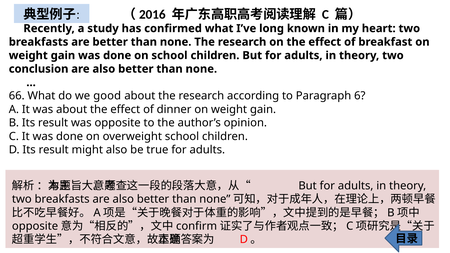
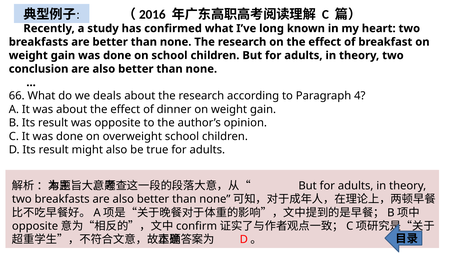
good: good -> deals
6: 6 -> 4
